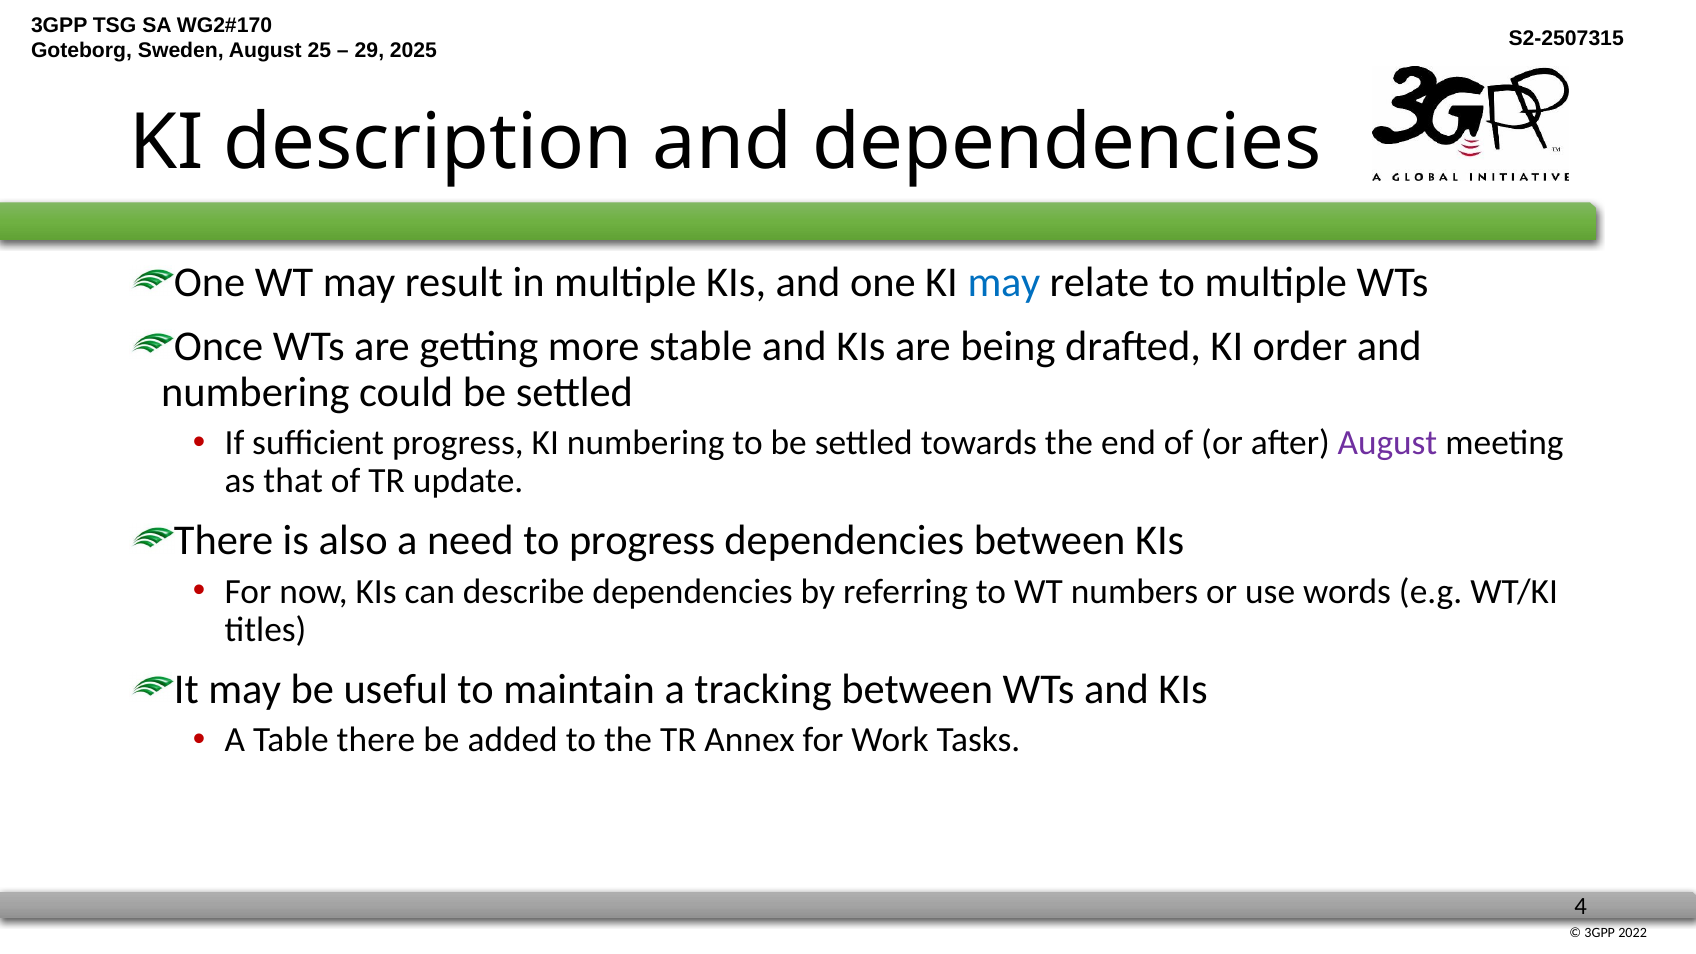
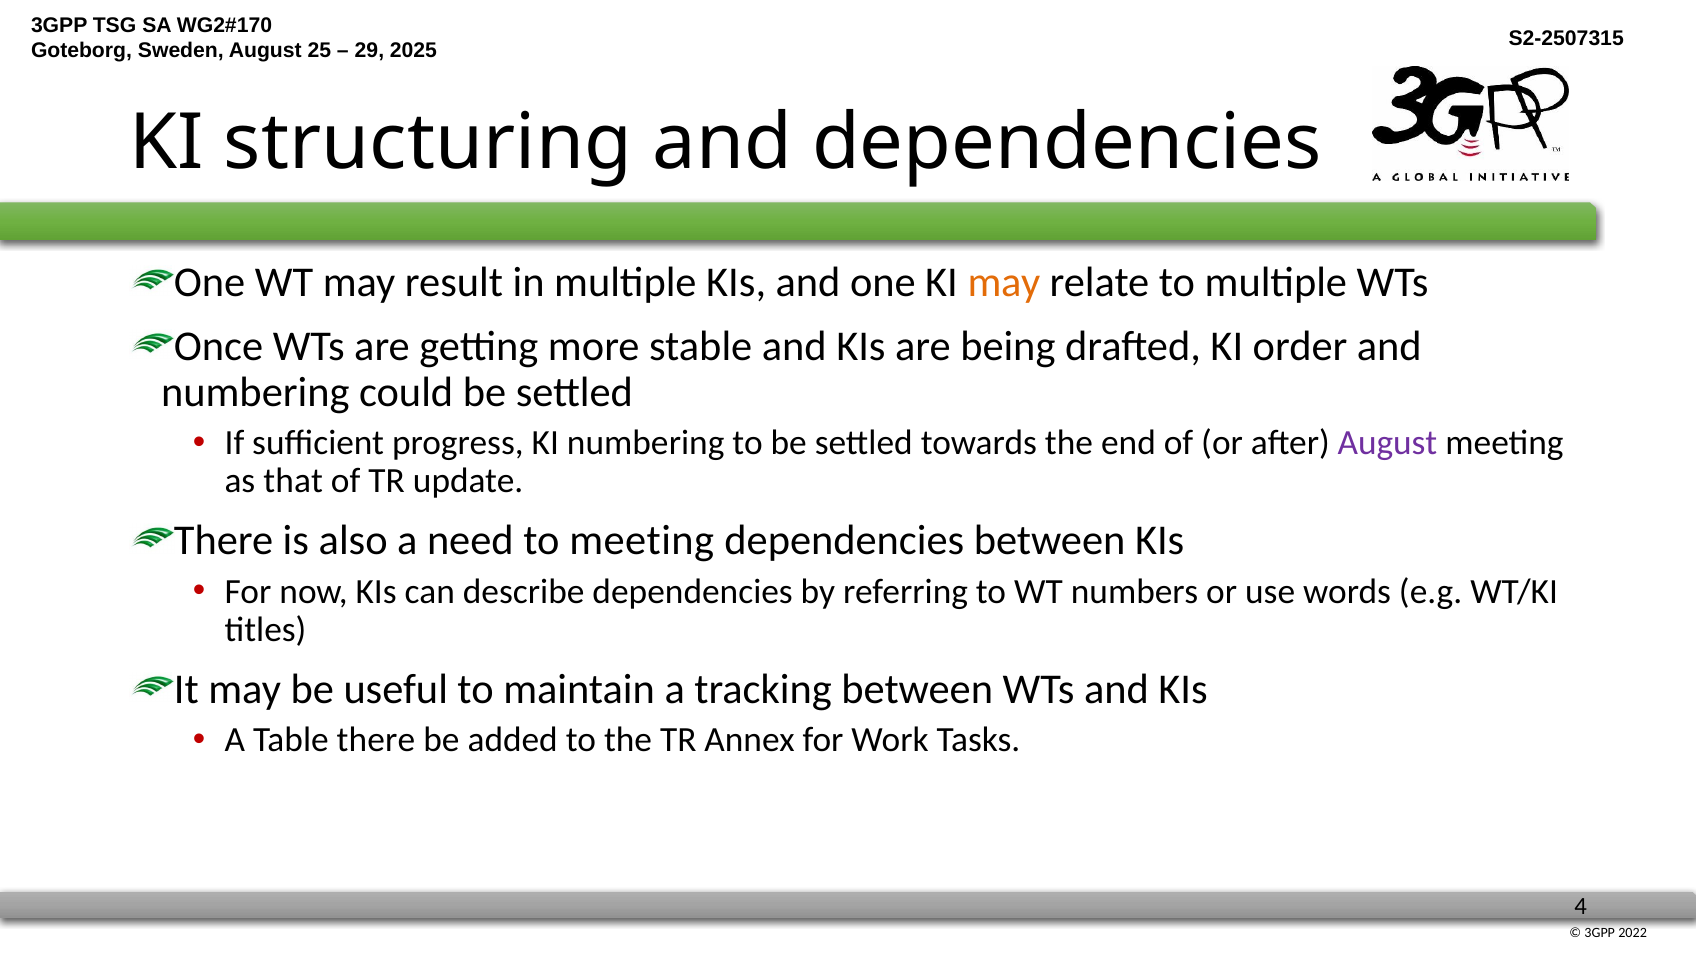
description: description -> structuring
may at (1004, 283) colour: blue -> orange
to progress: progress -> meeting
